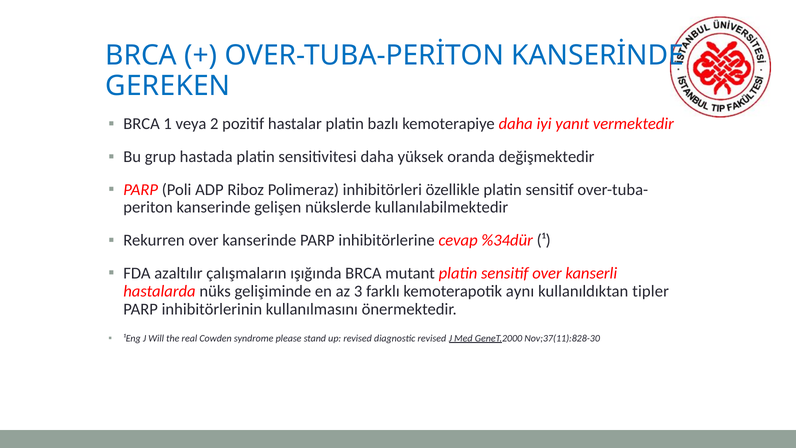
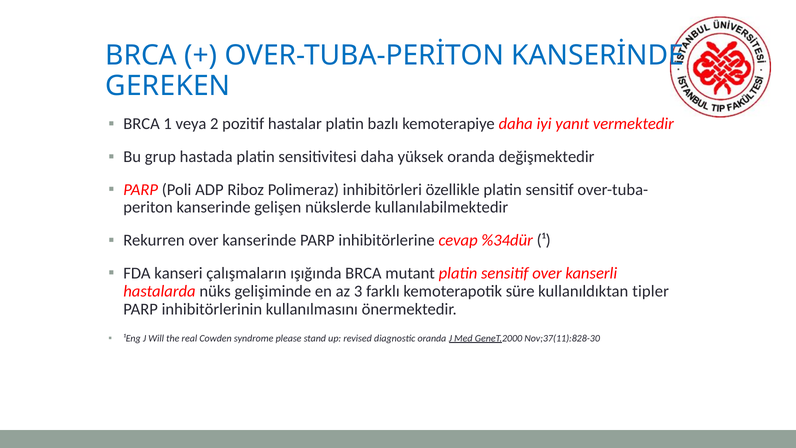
azaltılır: azaltılır -> kanseri
aynı: aynı -> süre
diagnostic revised: revised -> oranda
